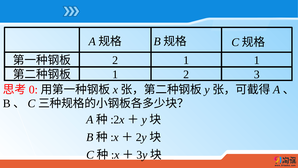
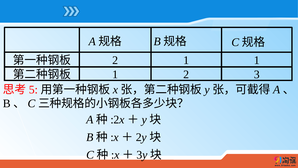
0: 0 -> 5
